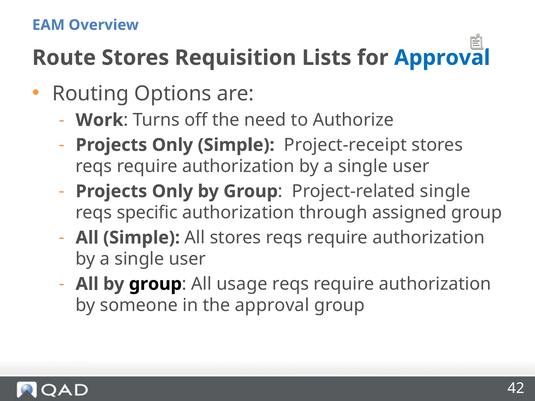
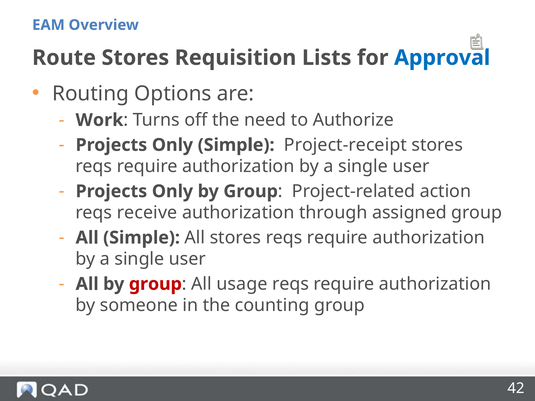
Project-related single: single -> action
specific: specific -> receive
group at (155, 284) colour: black -> red
the approval: approval -> counting
